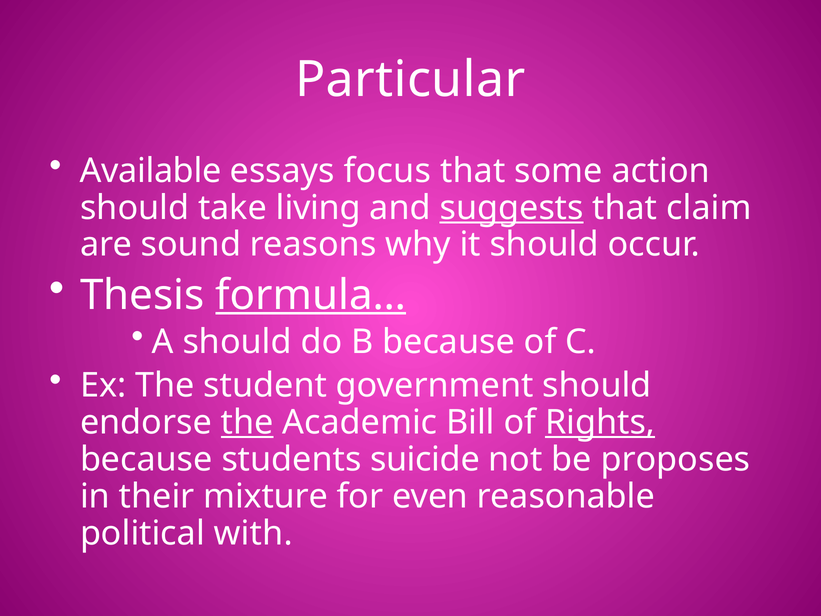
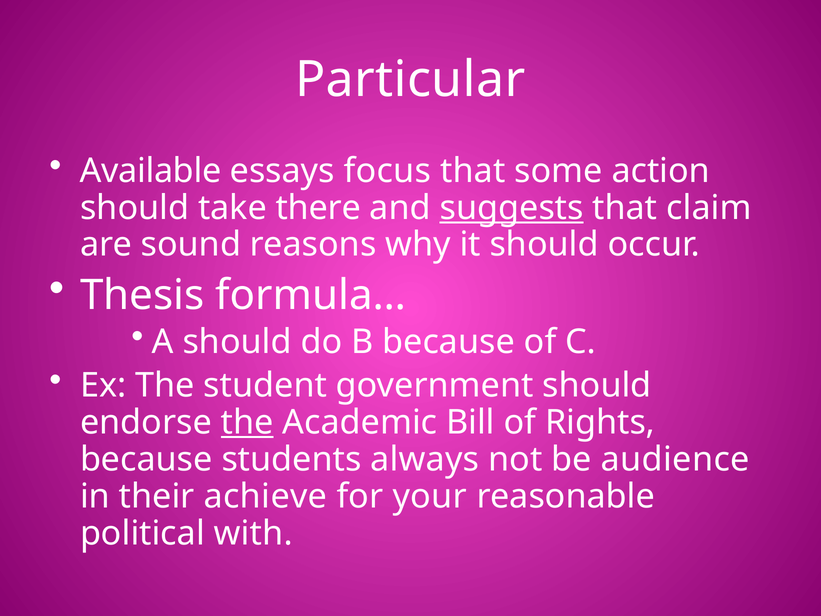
living: living -> there
formula… underline: present -> none
Rights underline: present -> none
suicide: suicide -> always
proposes: proposes -> audience
mixture: mixture -> achieve
even: even -> your
